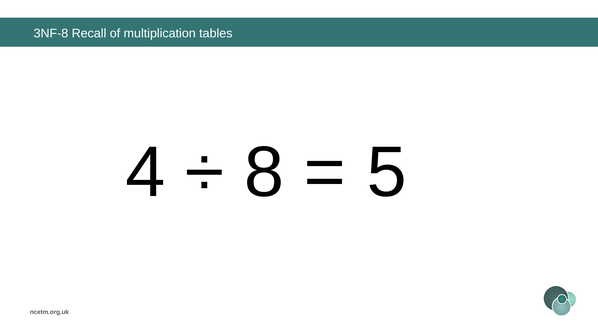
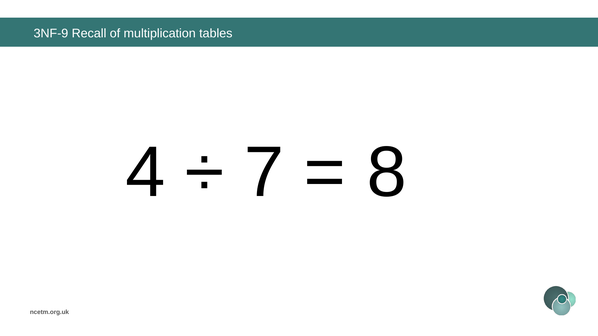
3NF-8: 3NF-8 -> 3NF-9
8: 8 -> 7
5: 5 -> 8
